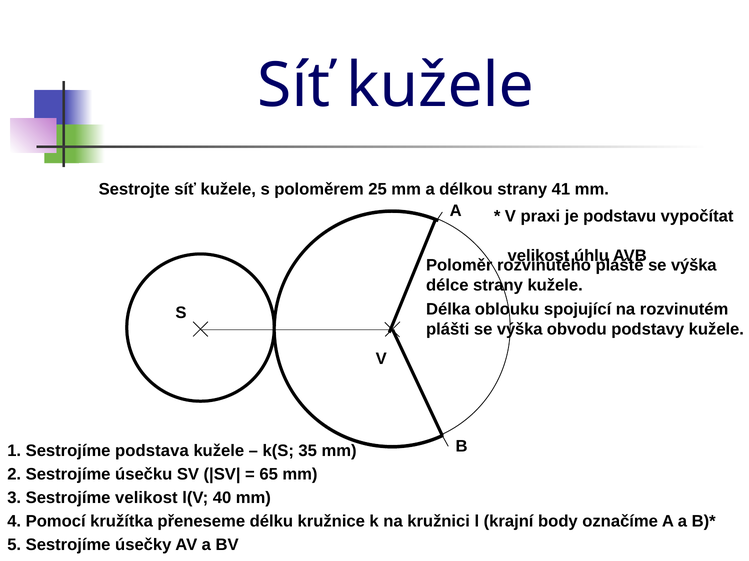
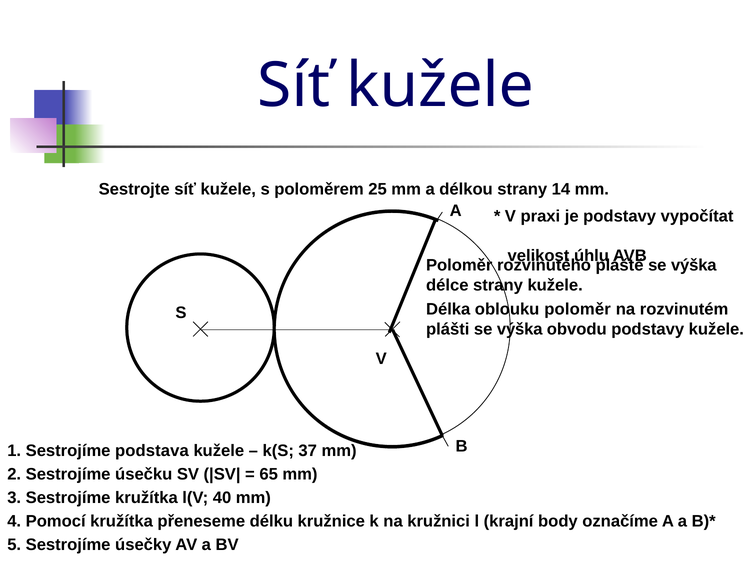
41: 41 -> 14
je podstavu: podstavu -> podstavy
oblouku spojující: spojující -> poloměr
35: 35 -> 37
Sestrojíme velikost: velikost -> kružítka
